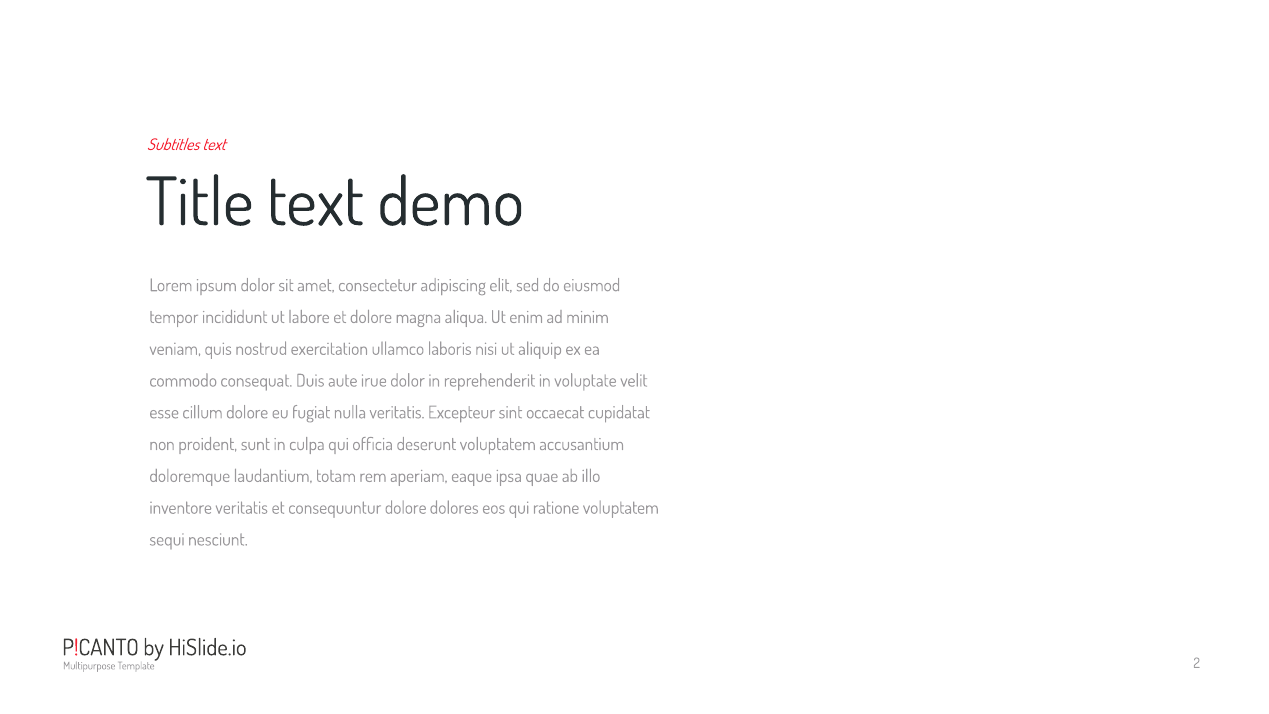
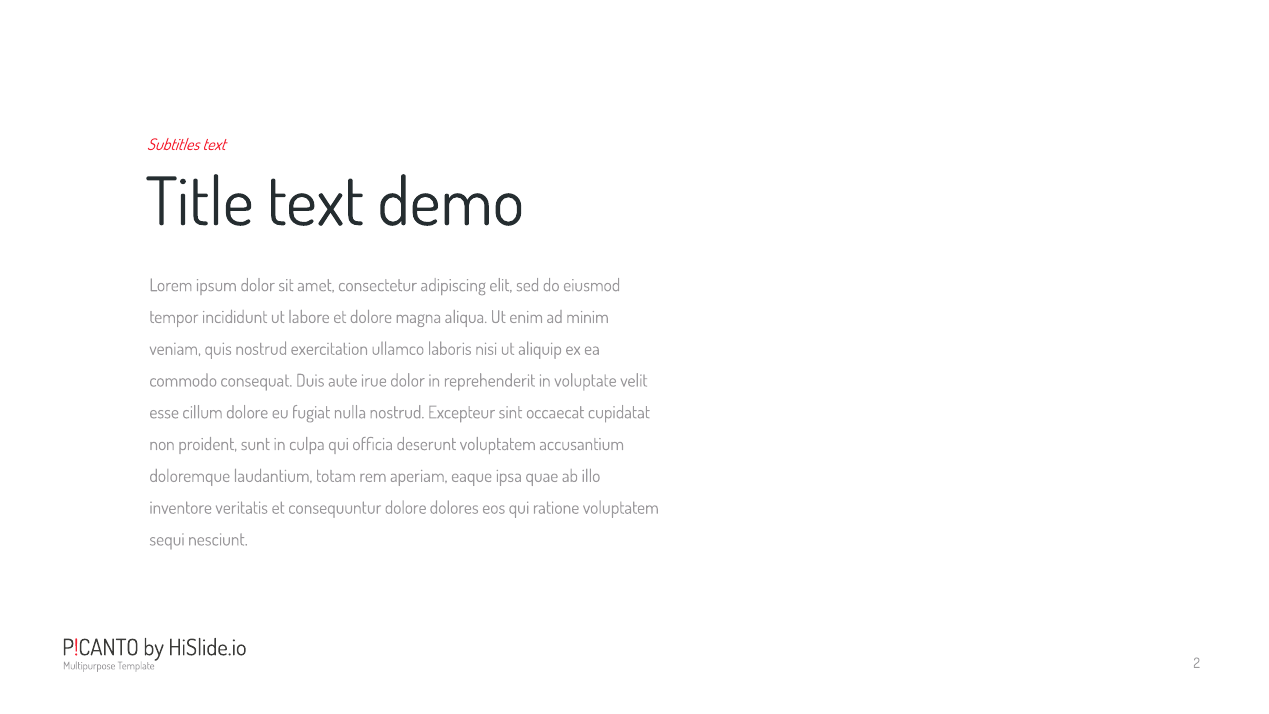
nulla veritatis: veritatis -> nostrud
